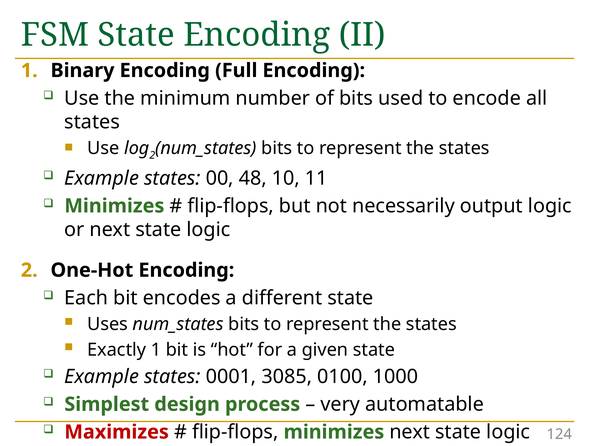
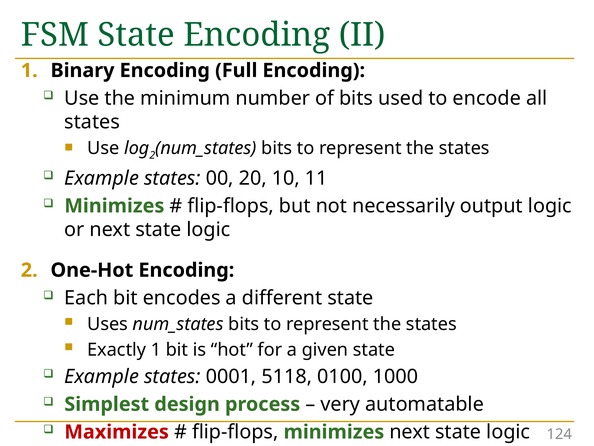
48: 48 -> 20
3085: 3085 -> 5118
